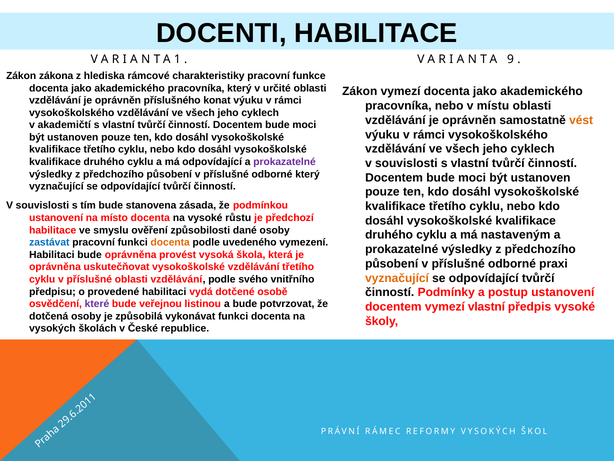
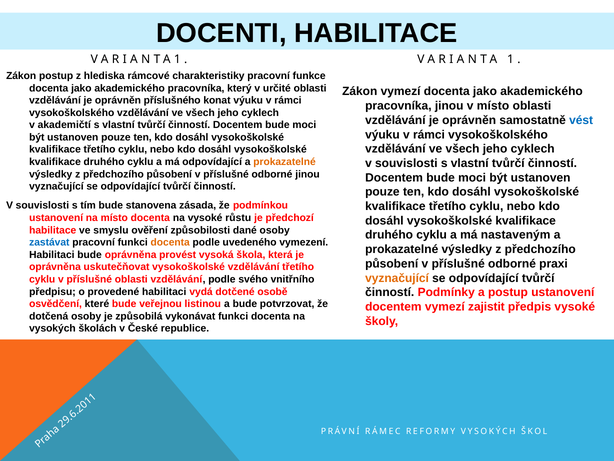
9 at (510, 59): 9 -> 1
Zákon zákona: zákona -> postup
pracovníka nebo: nebo -> jinou
v místu: místu -> místo
vést colour: orange -> blue
prokazatelné at (285, 162) colour: purple -> orange
odborné který: který -> jinou
které colour: purple -> black
vymezí vlastní: vlastní -> zajistit
